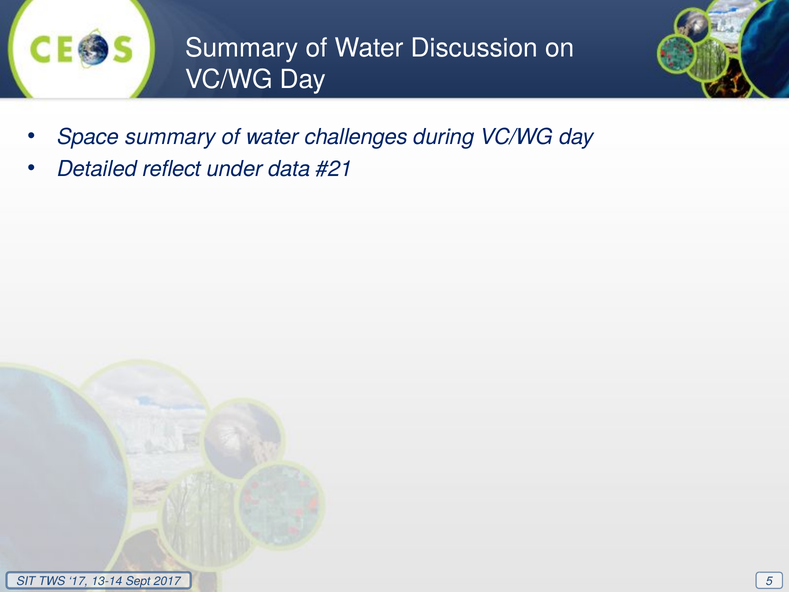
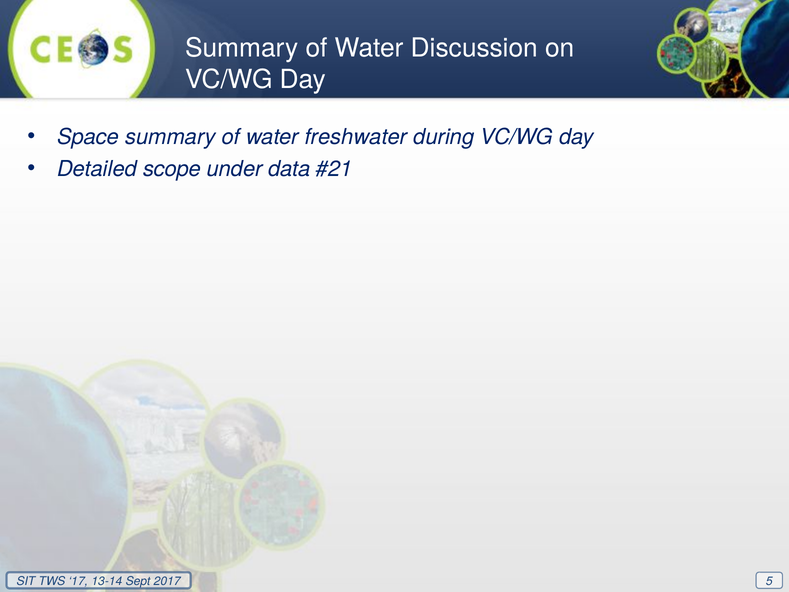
challenges: challenges -> freshwater
reflect: reflect -> scope
